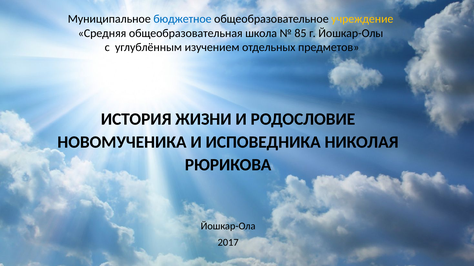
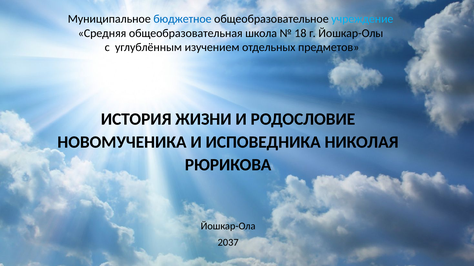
учреждение colour: yellow -> light blue
85: 85 -> 18
2017: 2017 -> 2037
